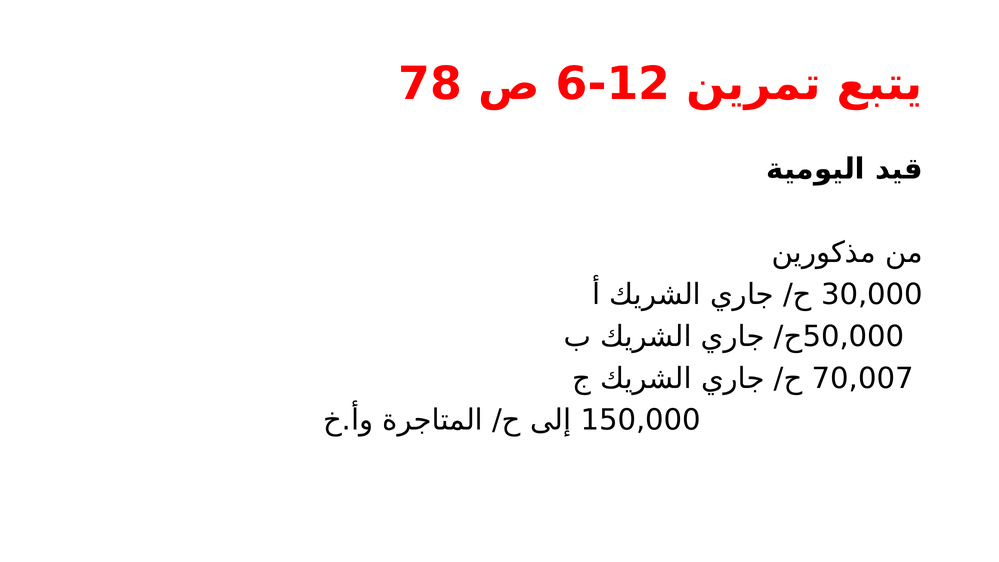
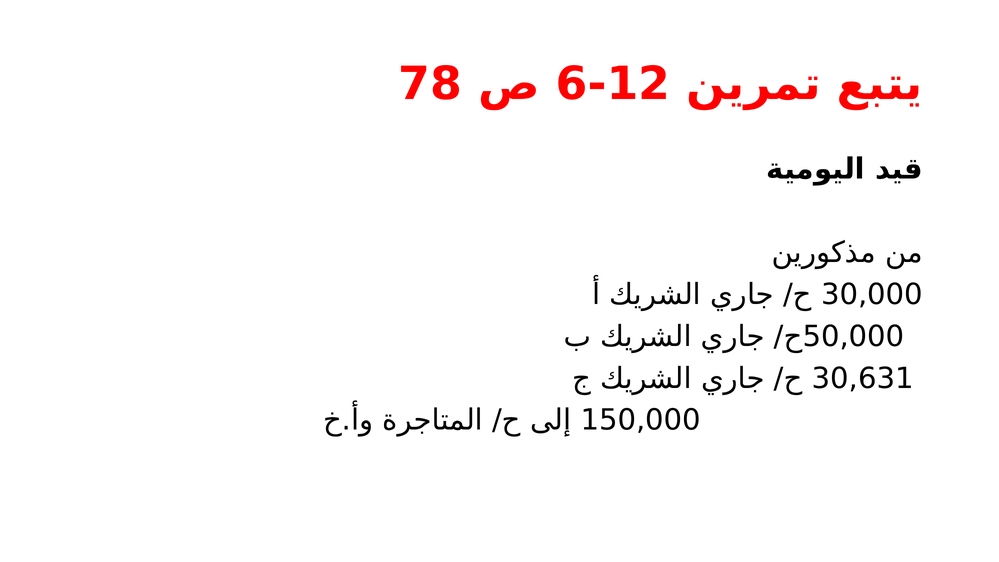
70,007: 70,007 -> 30,631
